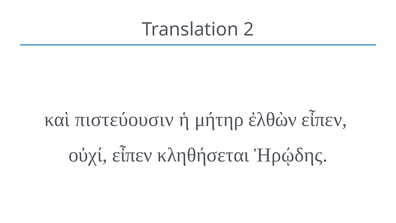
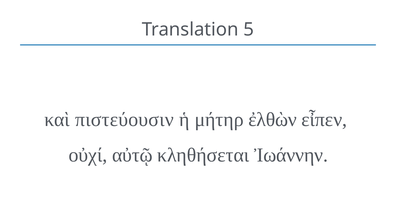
2: 2 -> 5
οὐχί εἶπεν: εἶπεν -> αὐτῷ
Ἡρῴδης: Ἡρῴδης -> Ἰωάννην
